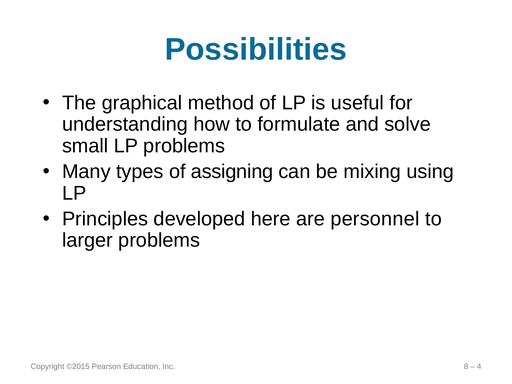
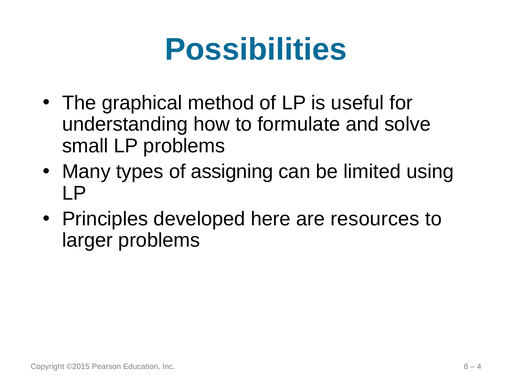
mixing: mixing -> limited
personnel: personnel -> resources
